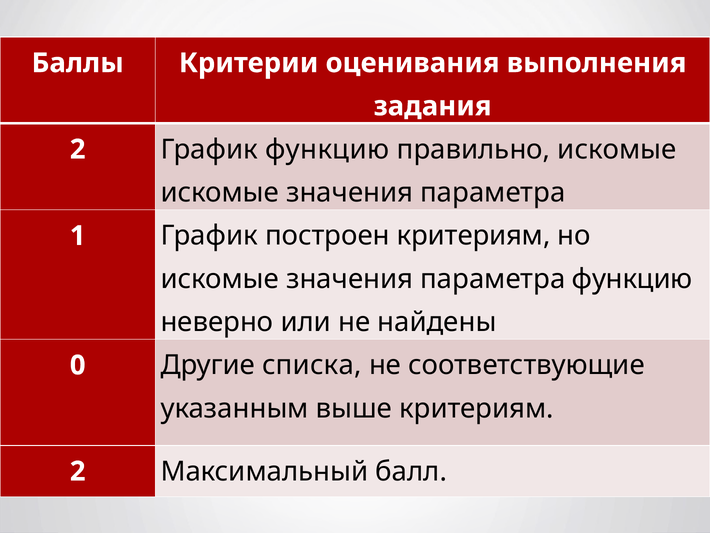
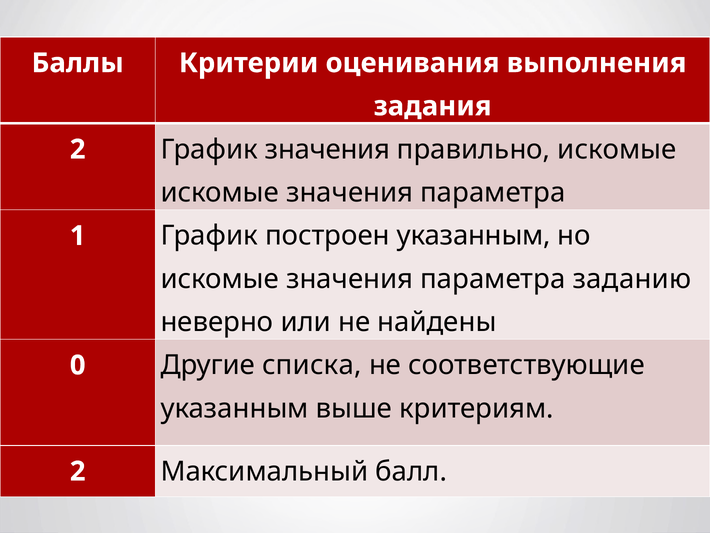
График функцию: функцию -> значения
построен критериям: критериям -> указанным
параметра функцию: функцию -> заданию
